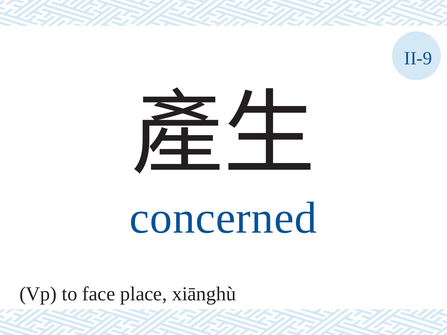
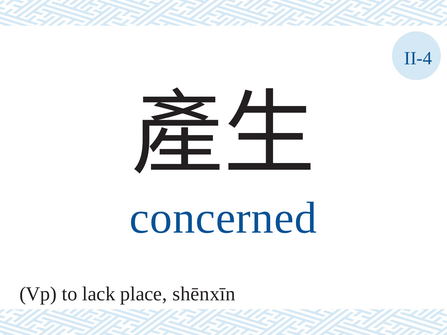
II-9: II-9 -> II-4
face: face -> lack
xiānghù: xiānghù -> shēnxīn
